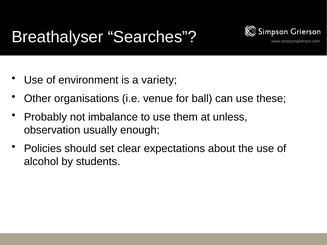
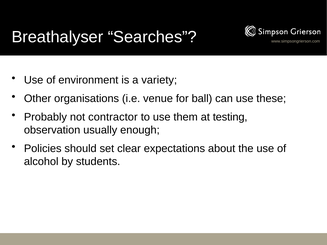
imbalance: imbalance -> contractor
unless: unless -> testing
